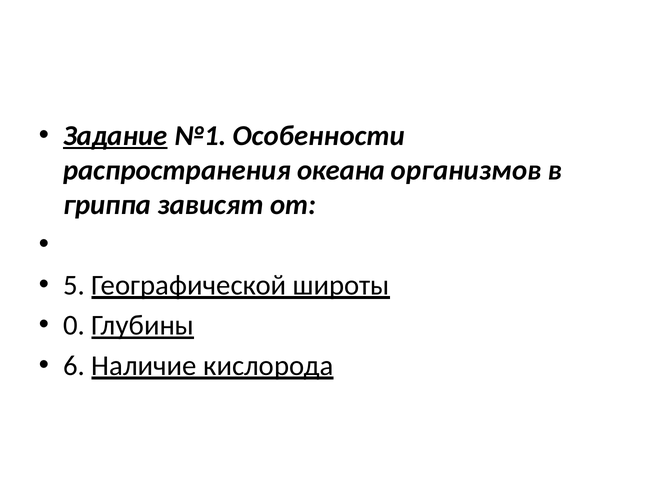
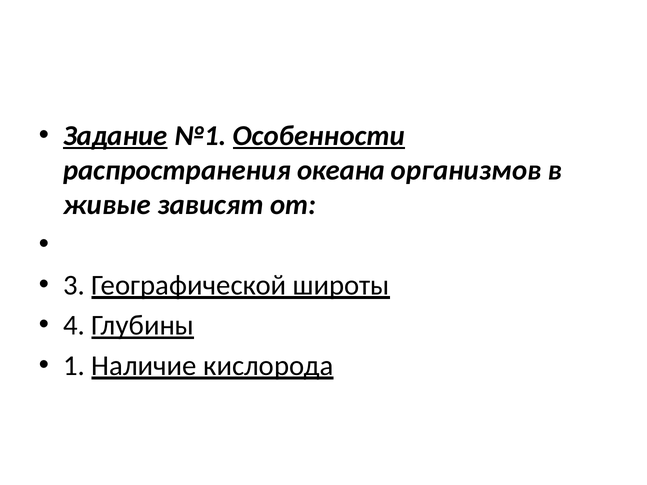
Особенности underline: none -> present
гриппа: гриппа -> живые
5: 5 -> 3
0: 0 -> 4
6: 6 -> 1
